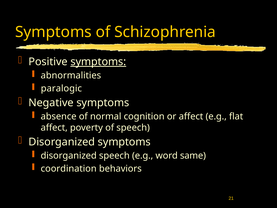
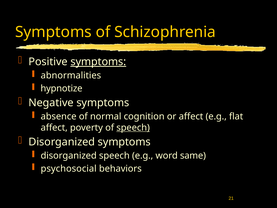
paralogic: paralogic -> hypnotize
speech at (133, 127) underline: none -> present
coordination: coordination -> psychosocial
